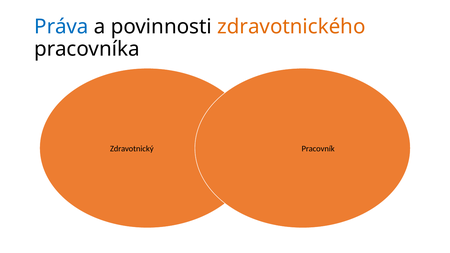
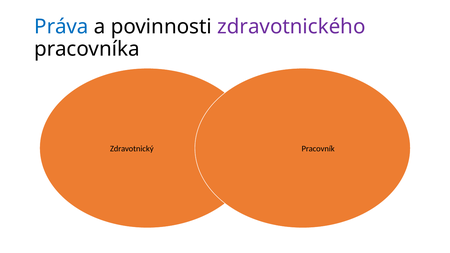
zdravotnického colour: orange -> purple
